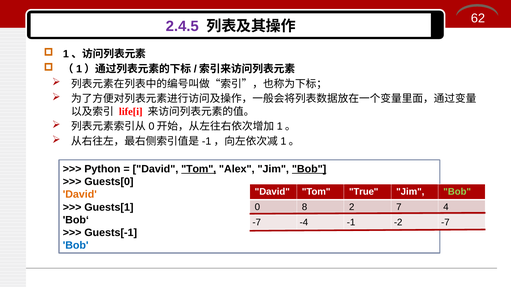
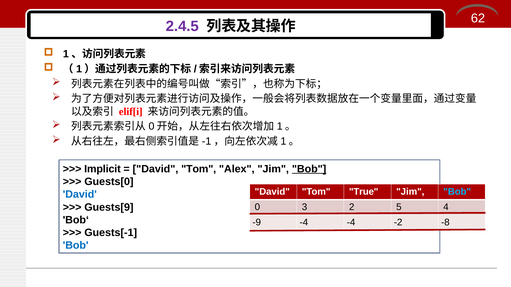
life[i: life[i -> elif[i
Python: Python -> Implicit
Tom at (199, 169) underline: present -> none
Bob at (457, 192) colour: light green -> light blue
David at (80, 195) colour: orange -> blue
Guests[1: Guests[1 -> Guests[9
8: 8 -> 3
7: 7 -> 5
-7 at (257, 223): -7 -> -9
-4 -1: -1 -> -4
-2 -7: -7 -> -8
